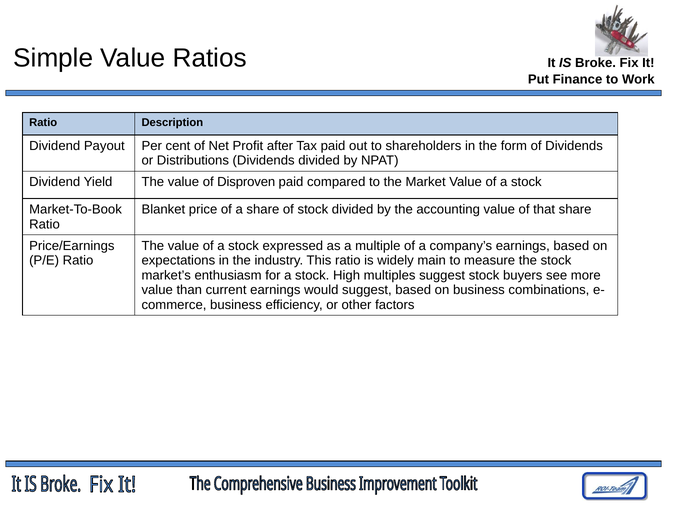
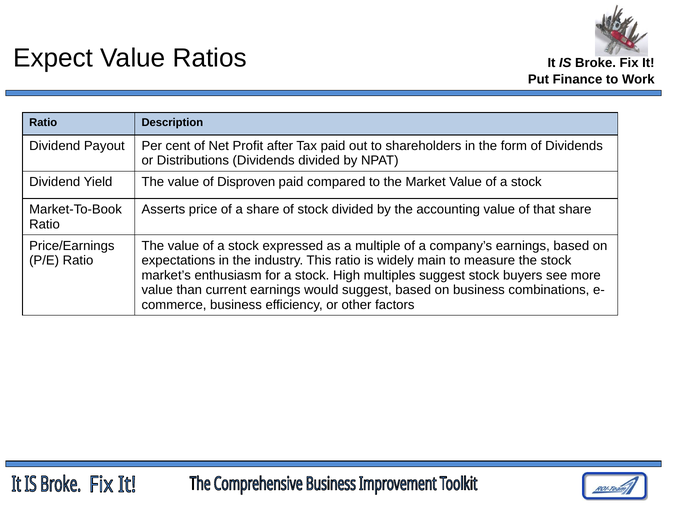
Simple: Simple -> Expect
Blanket: Blanket -> Asserts
